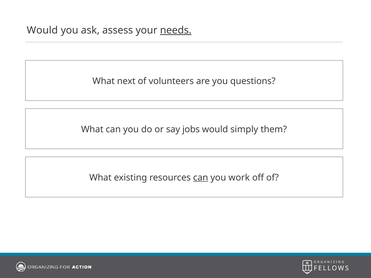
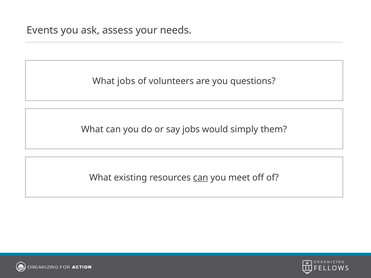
Would at (42, 30): Would -> Events
needs underline: present -> none
What next: next -> jobs
work: work -> meet
